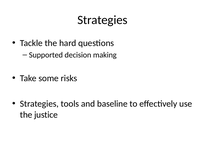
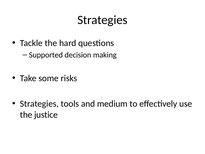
baseline: baseline -> medium
